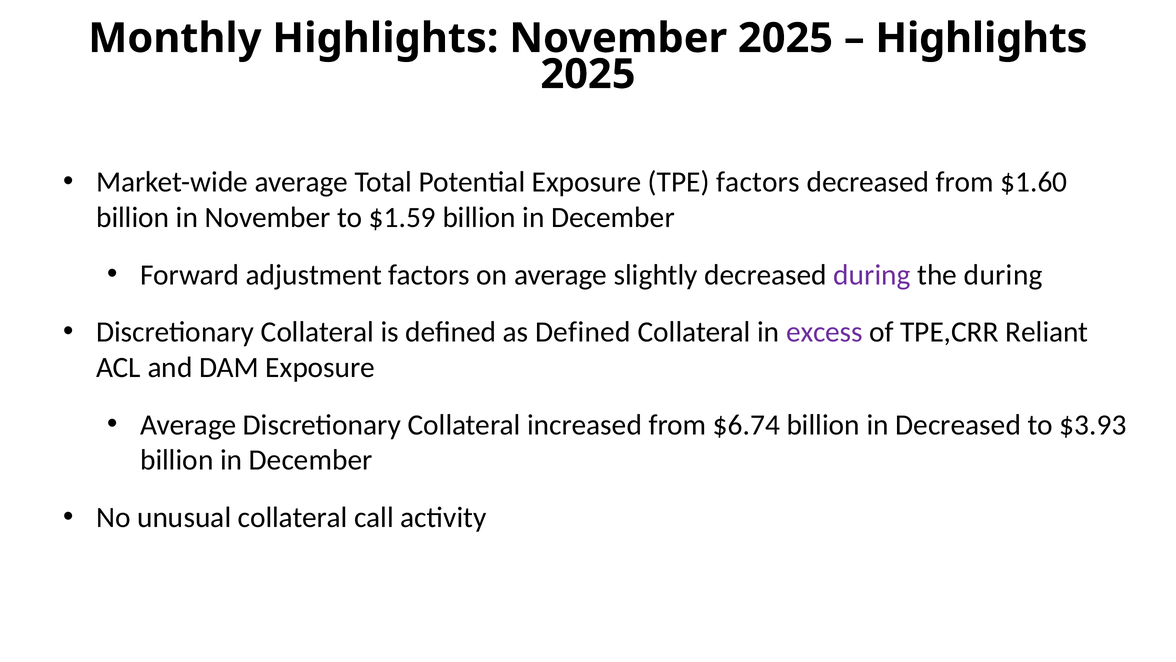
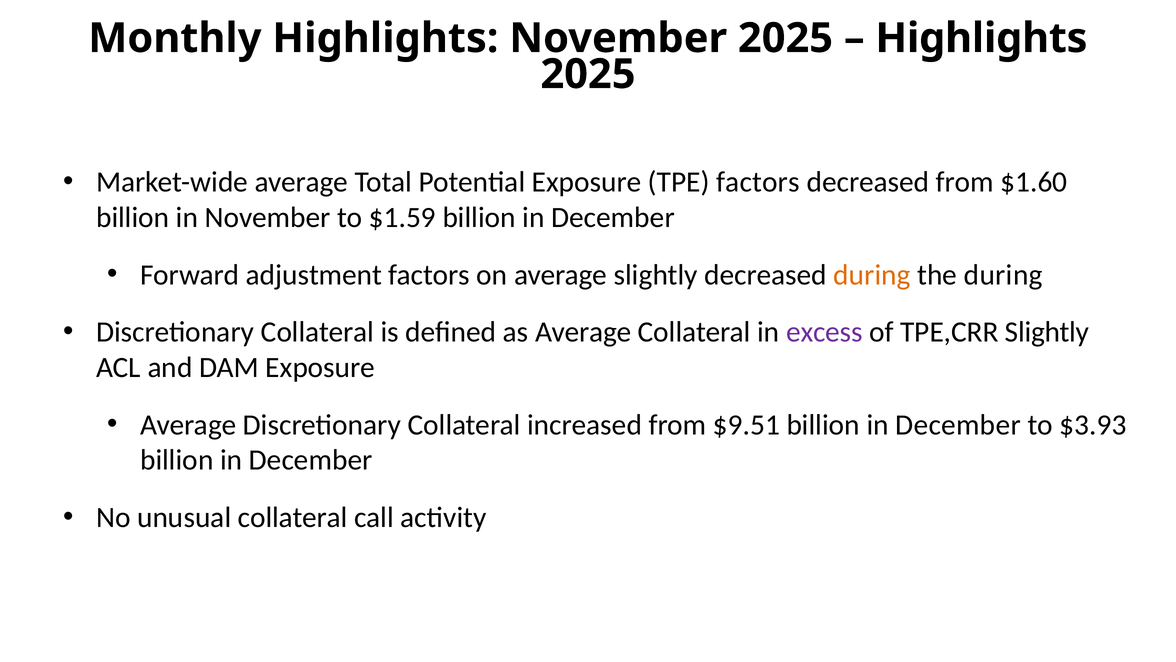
during at (872, 275) colour: purple -> orange
as Defined: Defined -> Average
TPE,CRR Reliant: Reliant -> Slightly
$6.74: $6.74 -> $9.51
Decreased at (958, 425): Decreased -> December
